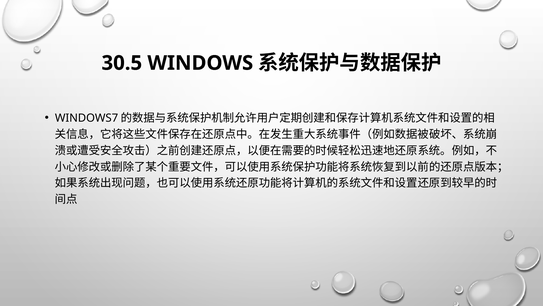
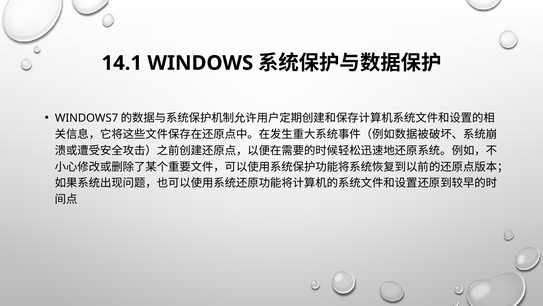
30.5: 30.5 -> 14.1
